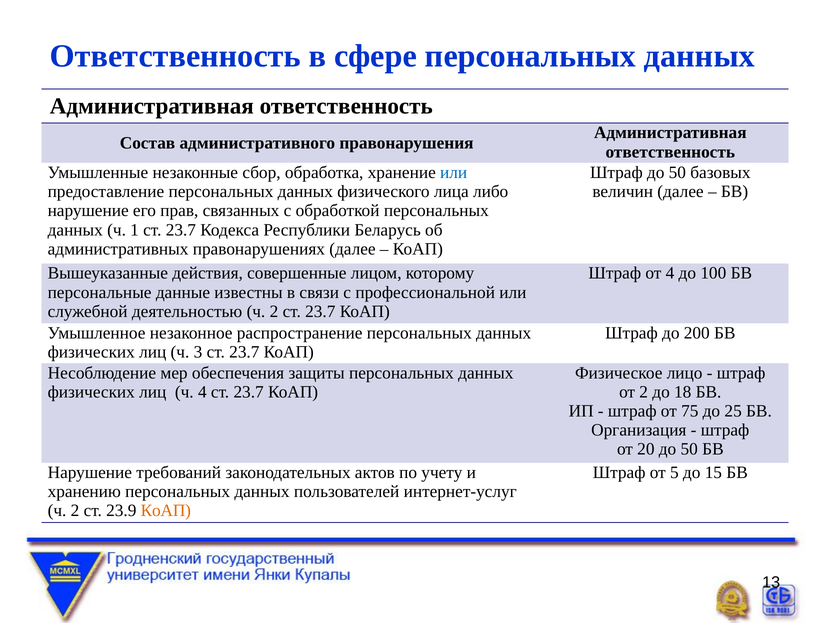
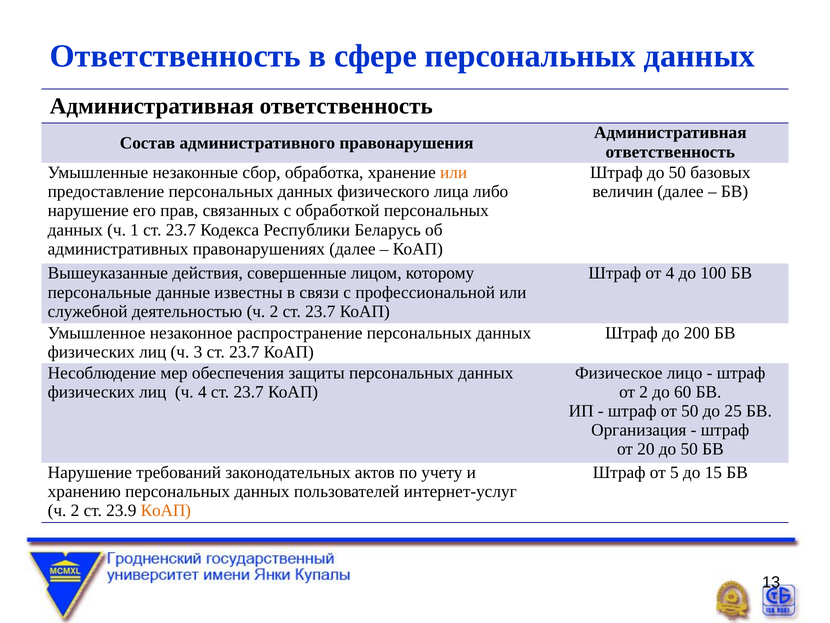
или at (454, 172) colour: blue -> orange
18: 18 -> 60
от 75: 75 -> 50
